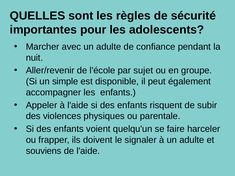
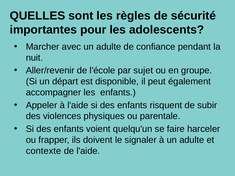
simple: simple -> départ
souviens: souviens -> contexte
